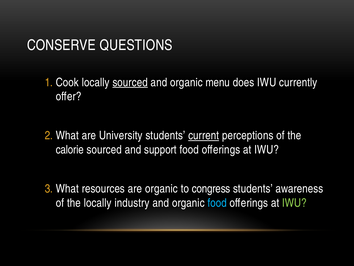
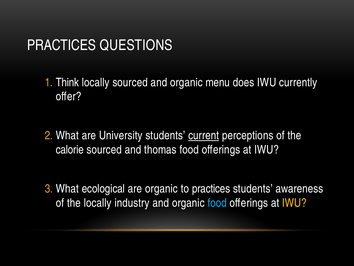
CONSERVE at (61, 45): CONSERVE -> PRACTICES
Cook: Cook -> Think
sourced at (130, 82) underline: present -> none
support: support -> thomas
resources: resources -> ecological
to congress: congress -> practices
IWU at (294, 203) colour: light green -> yellow
